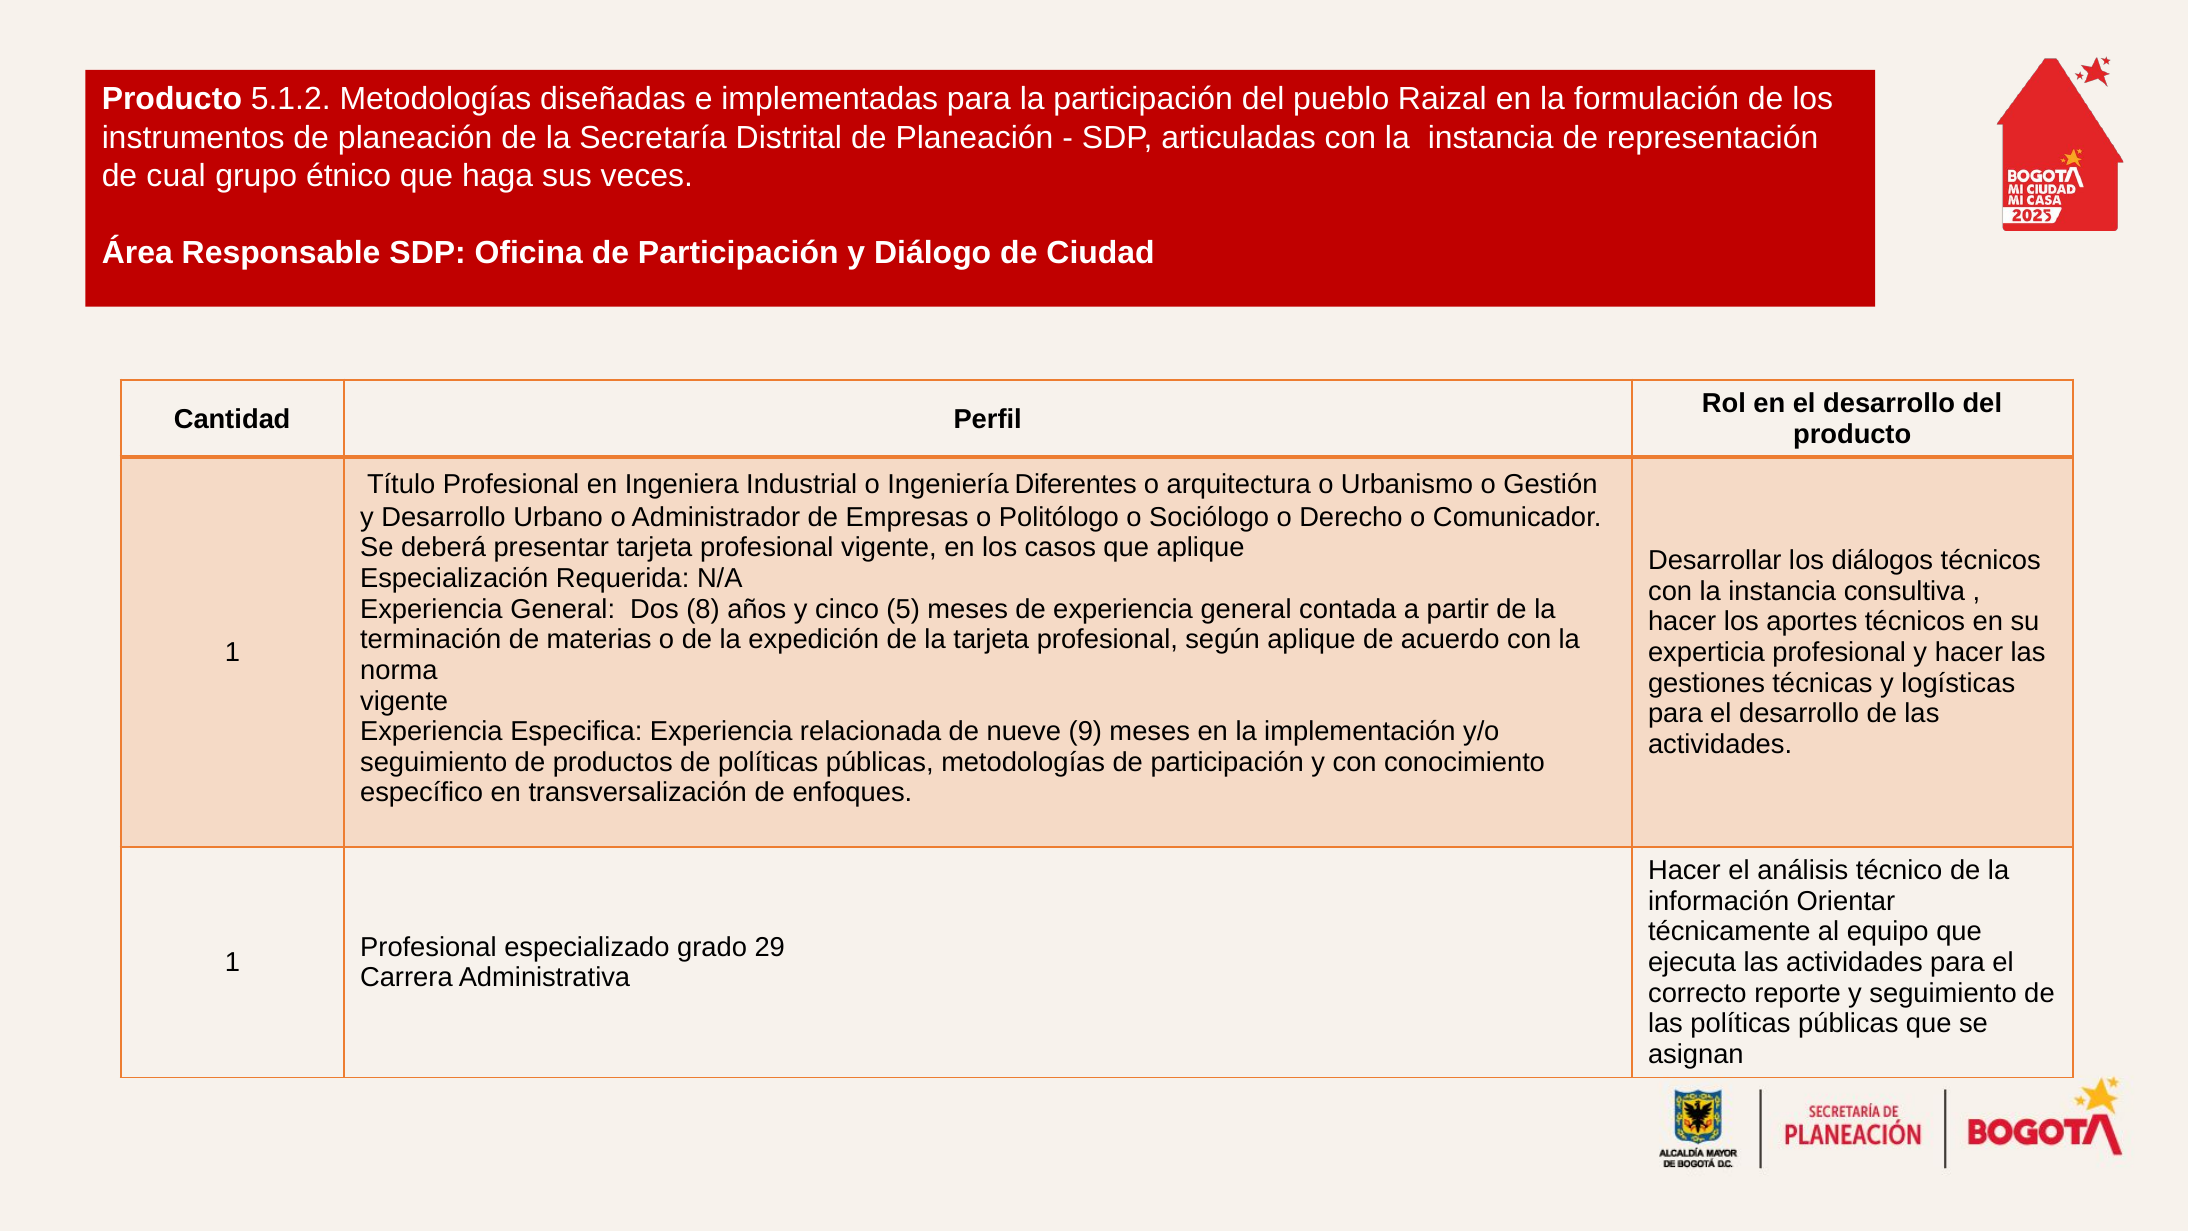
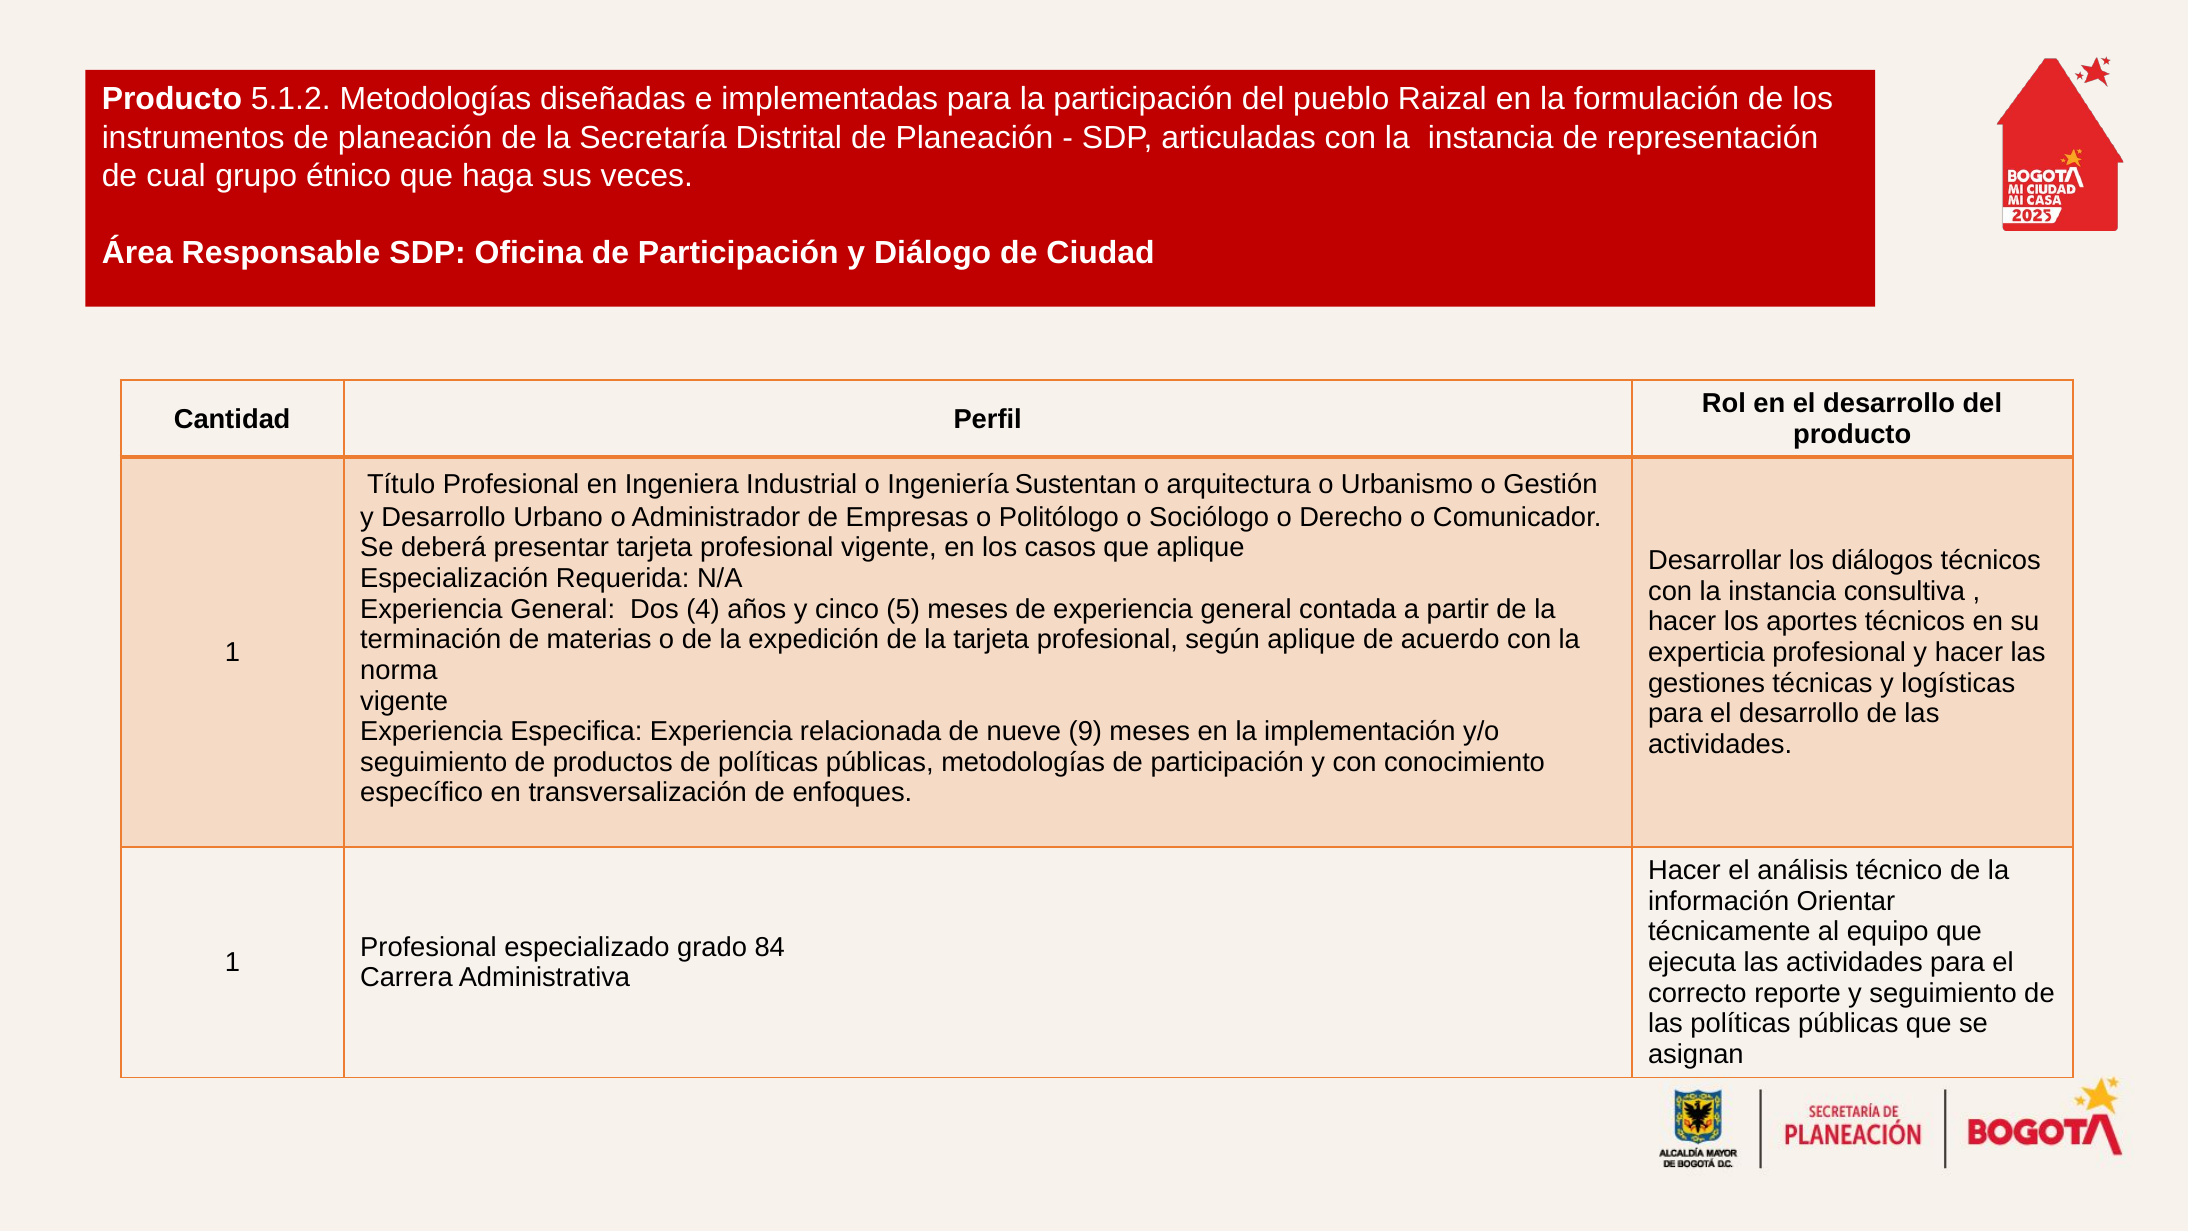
Diferentes: Diferentes -> Sustentan
8: 8 -> 4
29: 29 -> 84
